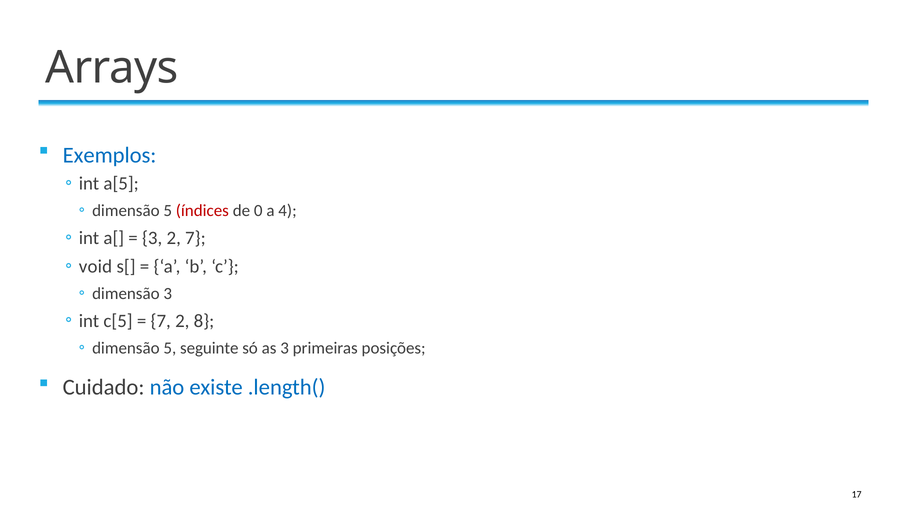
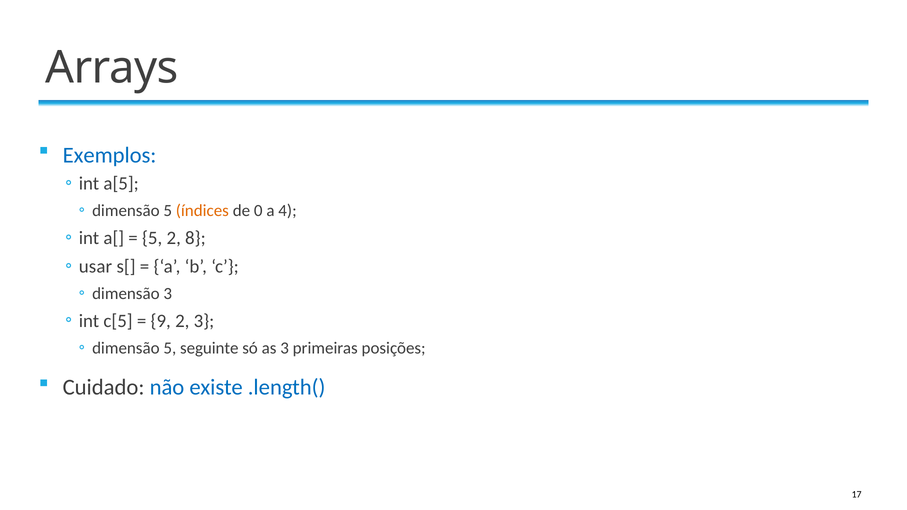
índices colour: red -> orange
3 at (152, 238): 3 -> 5
2 7: 7 -> 8
void: void -> usar
7 at (161, 321): 7 -> 9
2 8: 8 -> 3
